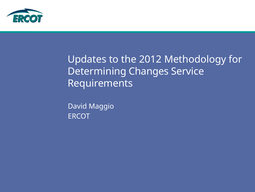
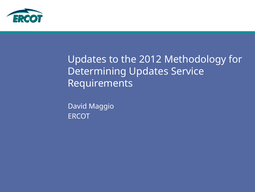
Determining Changes: Changes -> Updates
